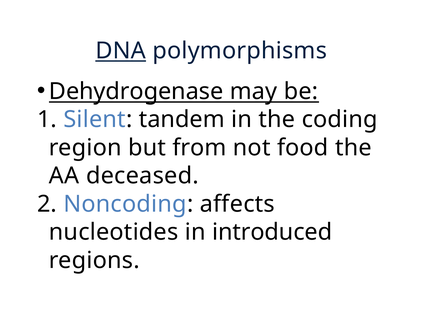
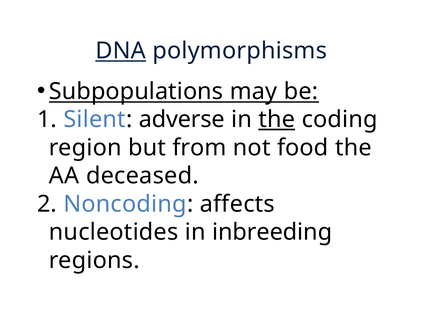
Dehydrogenase: Dehydrogenase -> Subpopulations
tandem: tandem -> adverse
the at (277, 120) underline: none -> present
introduced: introduced -> inbreeding
